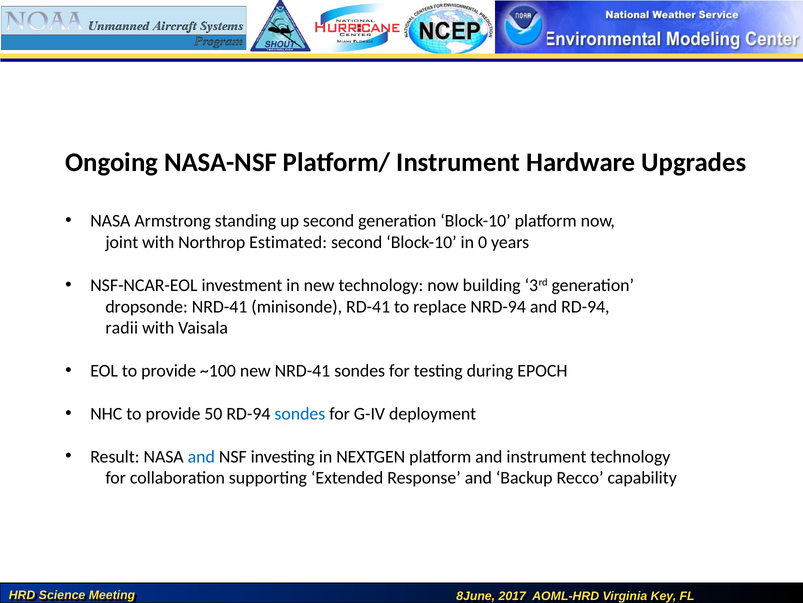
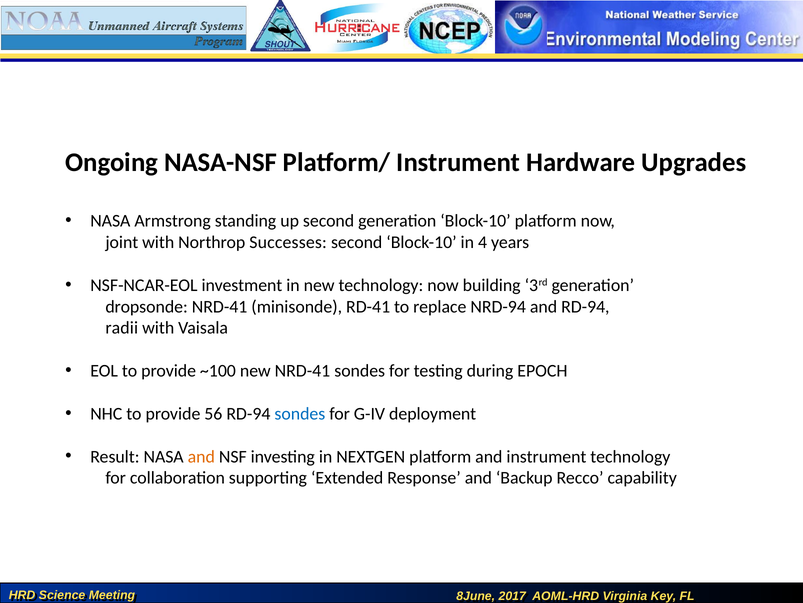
Estimated: Estimated -> Successes
0: 0 -> 4
50: 50 -> 56
and at (201, 456) colour: blue -> orange
